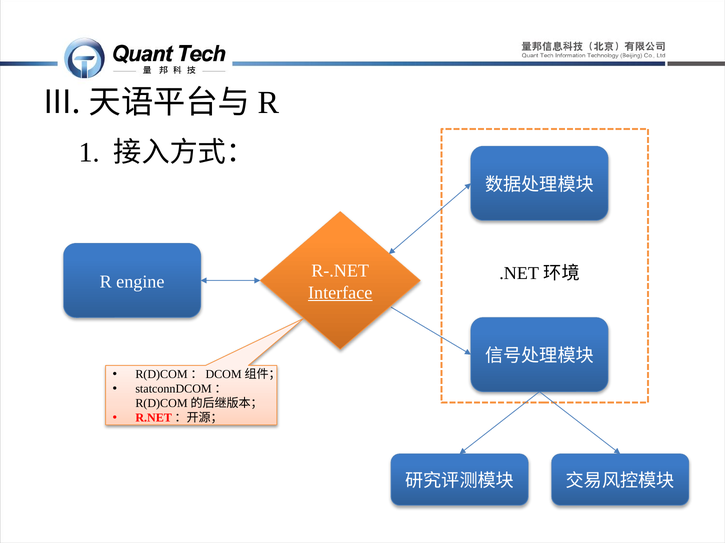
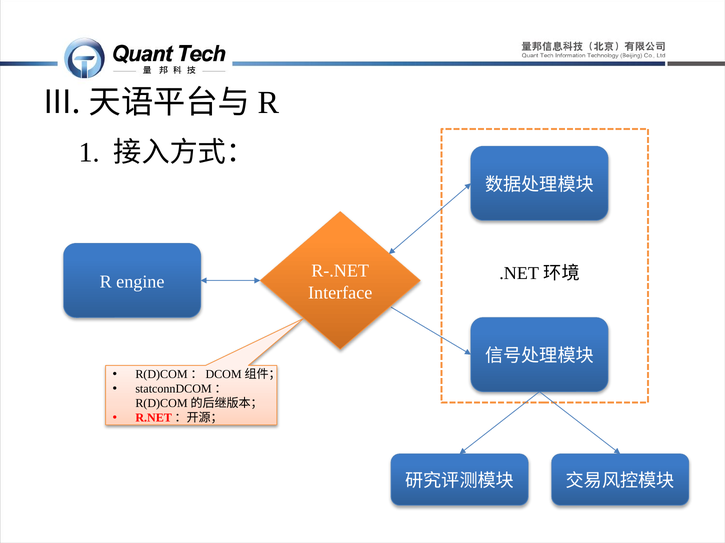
Interface underline: present -> none
